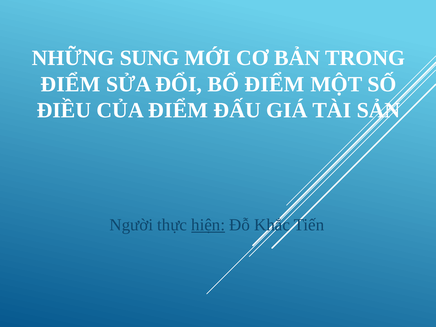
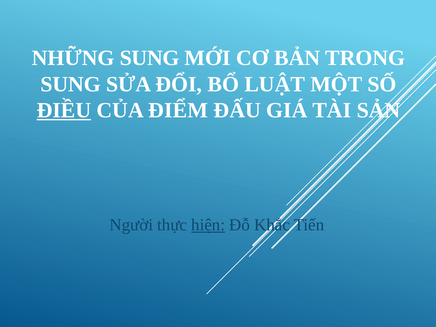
ĐIỂM at (71, 84): ĐIỂM -> SUNG
BỔ ĐIỂM: ĐIỂM -> LUẬT
ĐIỀU underline: none -> present
